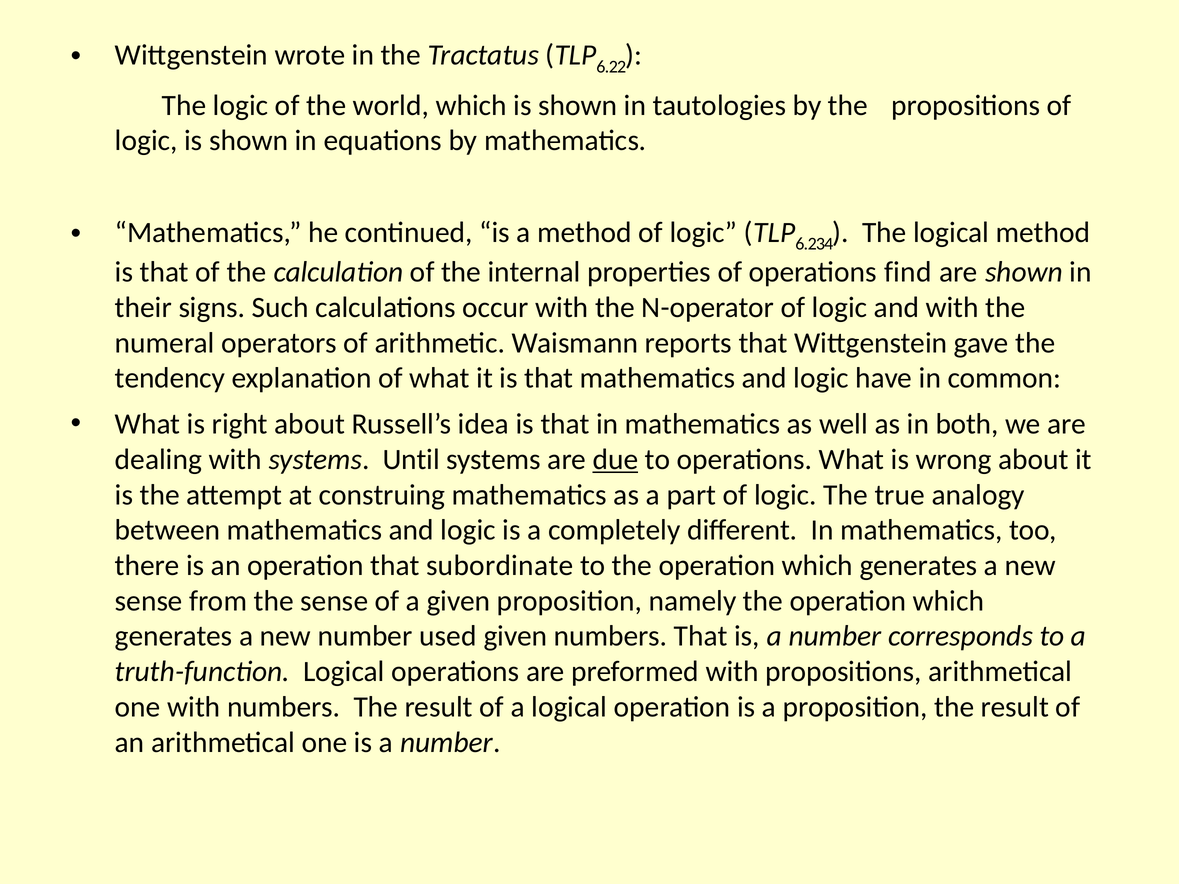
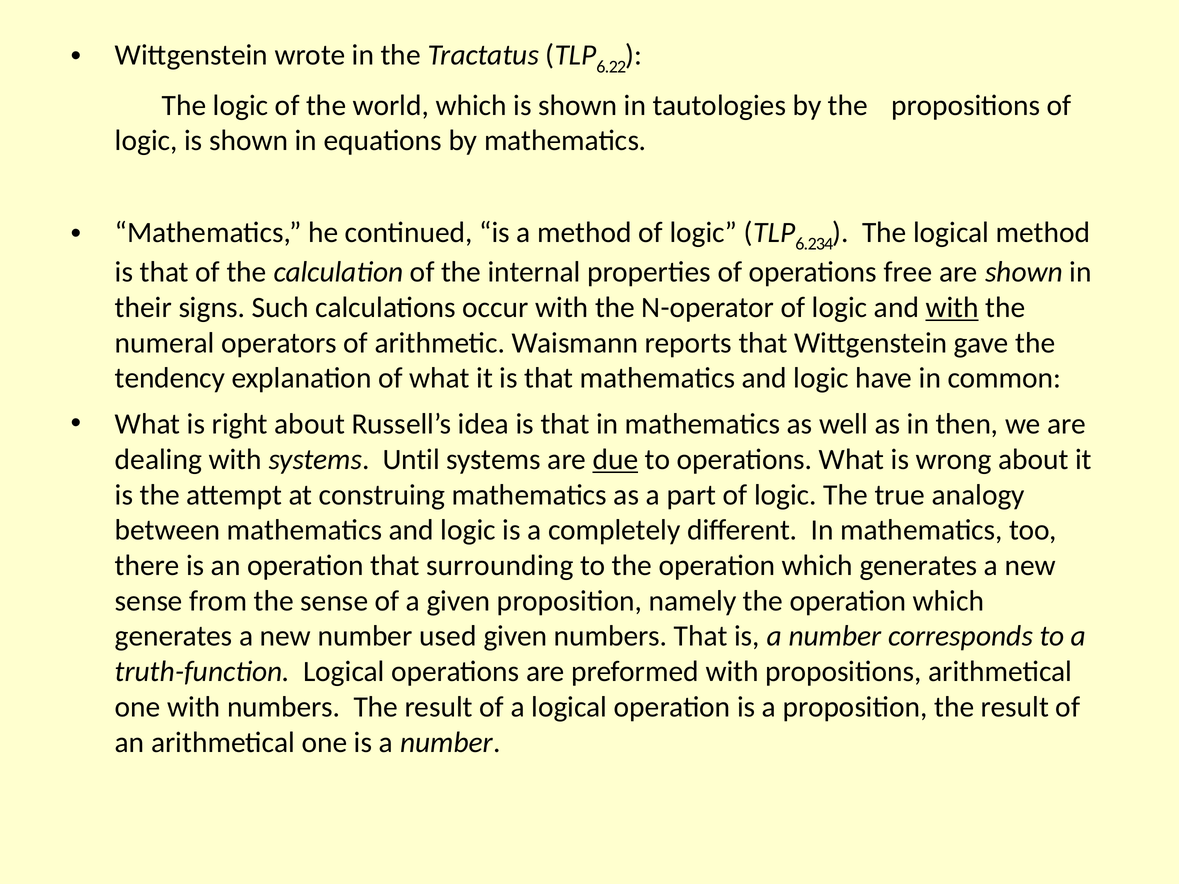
find: find -> free
with at (952, 308) underline: none -> present
both: both -> then
subordinate: subordinate -> surrounding
